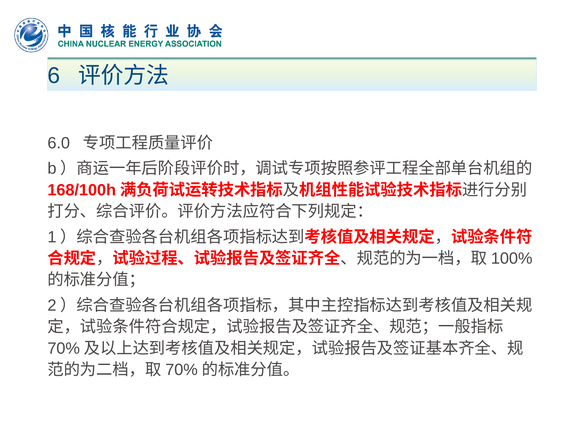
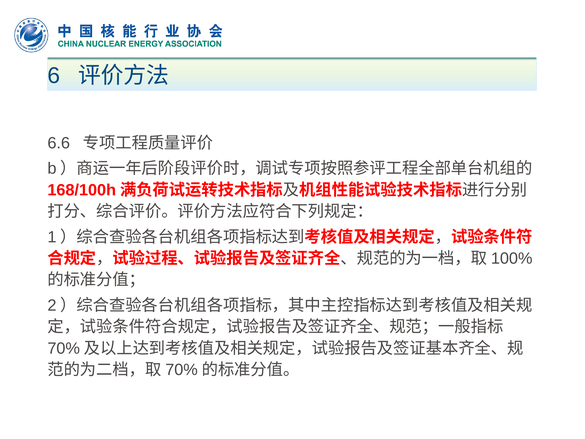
6.0: 6.0 -> 6.6
